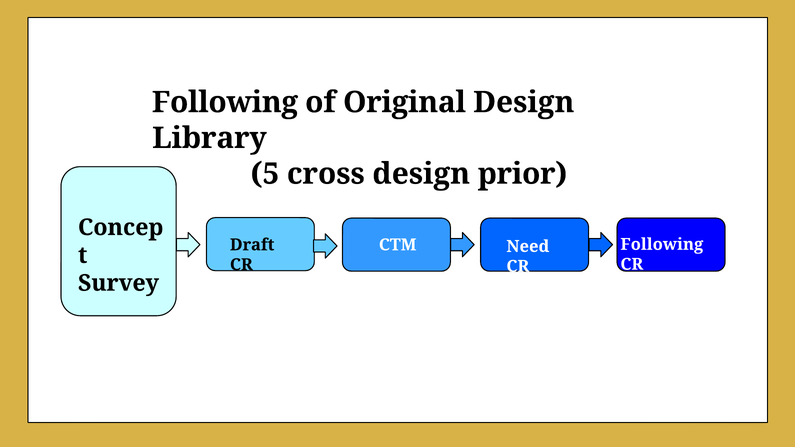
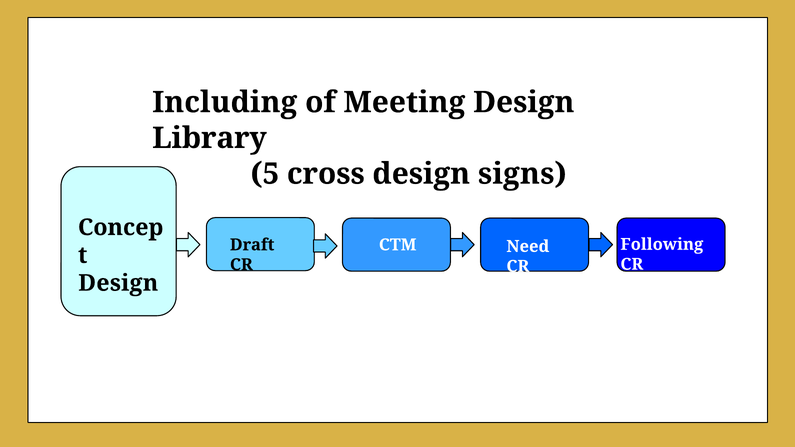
Following at (225, 102): Following -> Including
Original: Original -> Meeting
prior: prior -> signs
Survey at (118, 283): Survey -> Design
